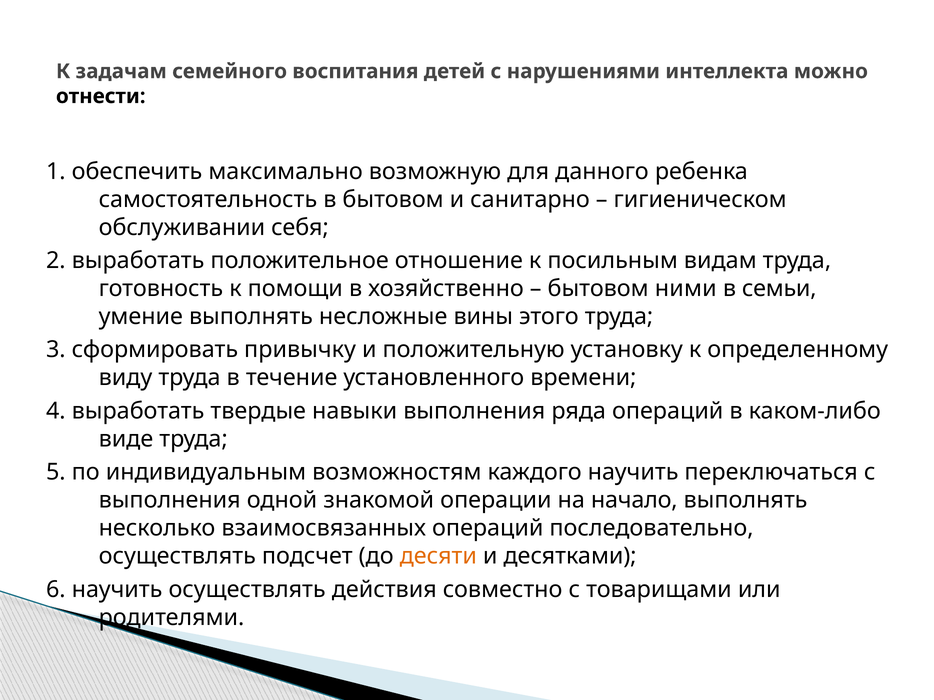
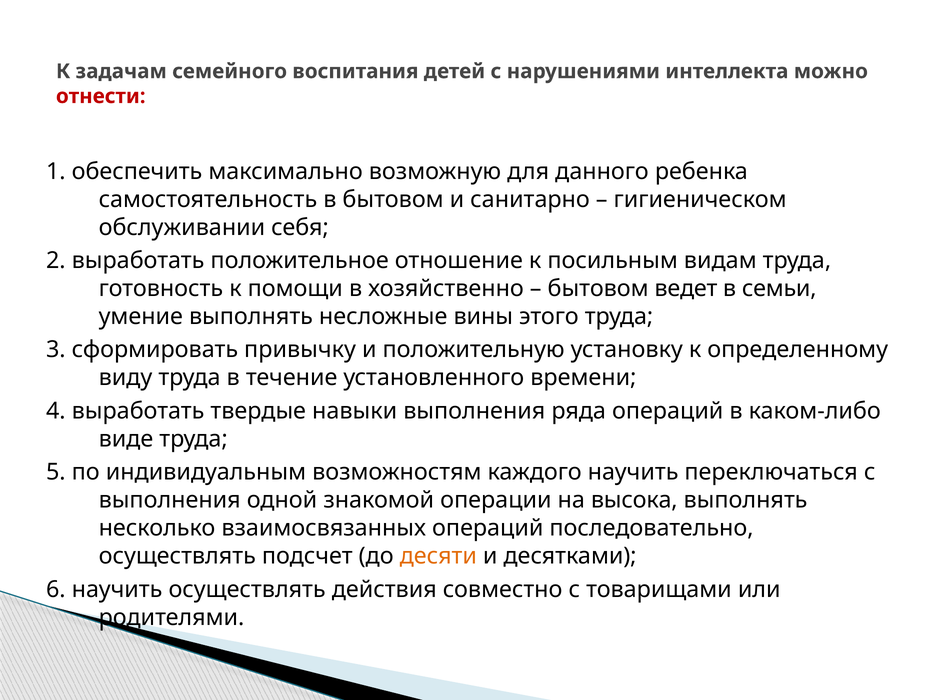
отнести colour: black -> red
ними: ними -> ведет
начало: начало -> высока
